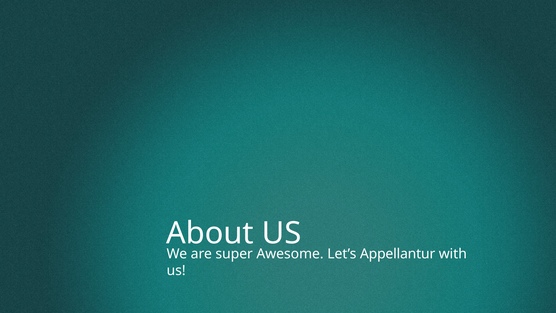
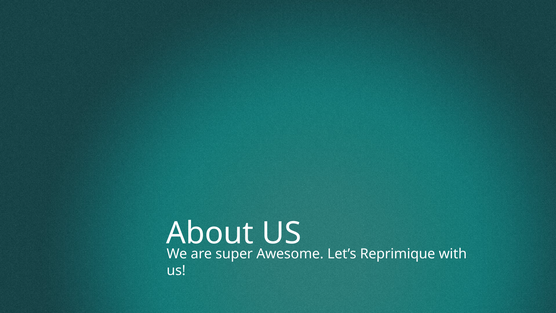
Appellantur: Appellantur -> Reprimique
